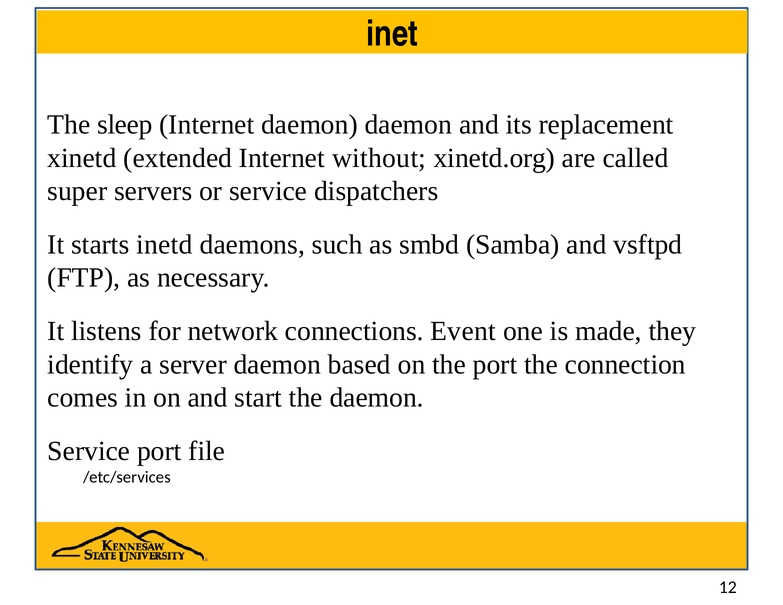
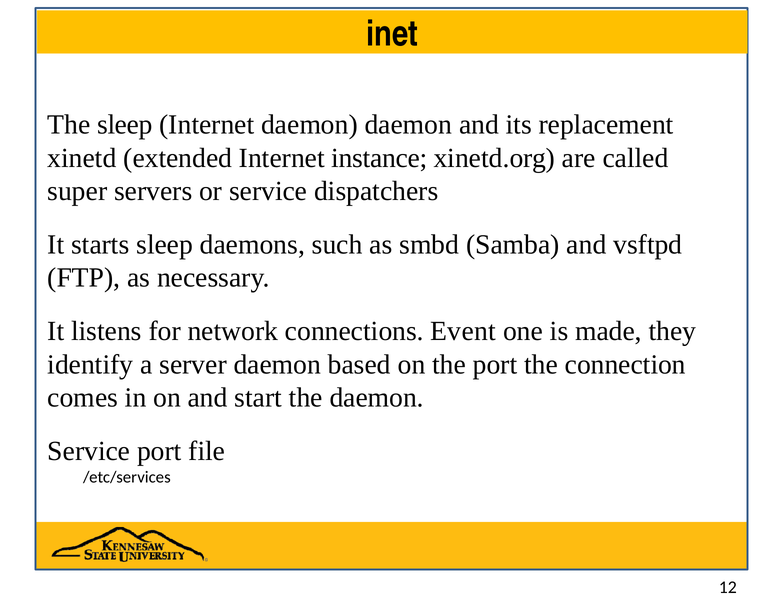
without: without -> instance
starts inetd: inetd -> sleep
